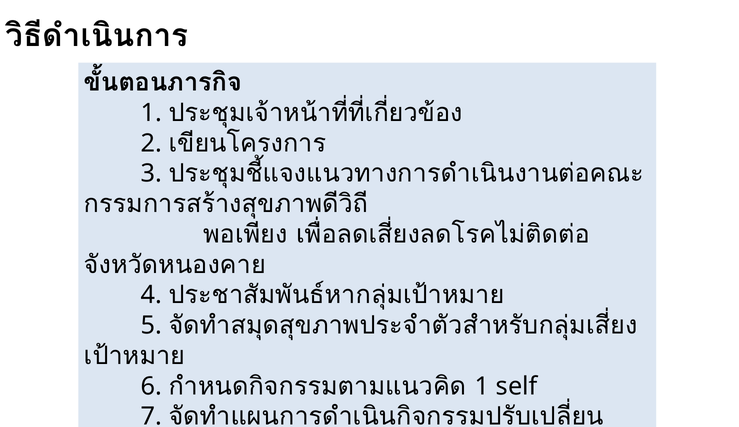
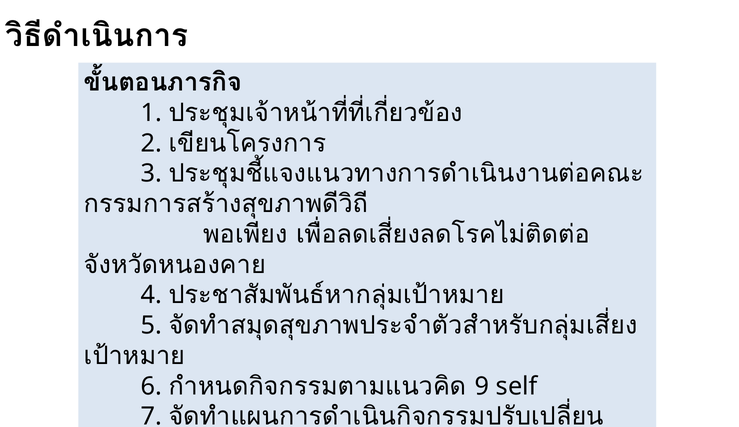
1 at (482, 386): 1 -> 9
